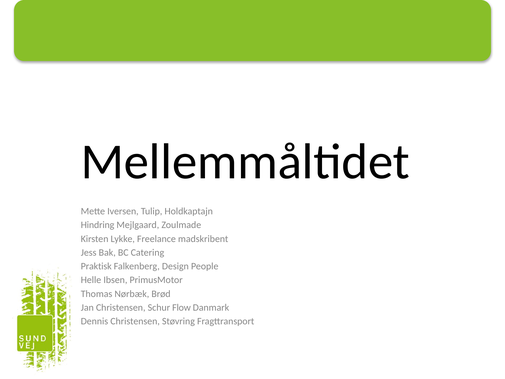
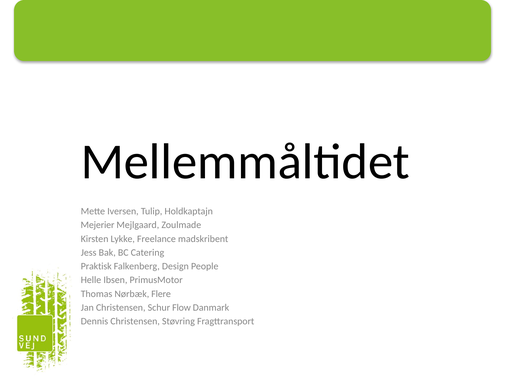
Hindring: Hindring -> Mejerier
Brød: Brød -> Flere
